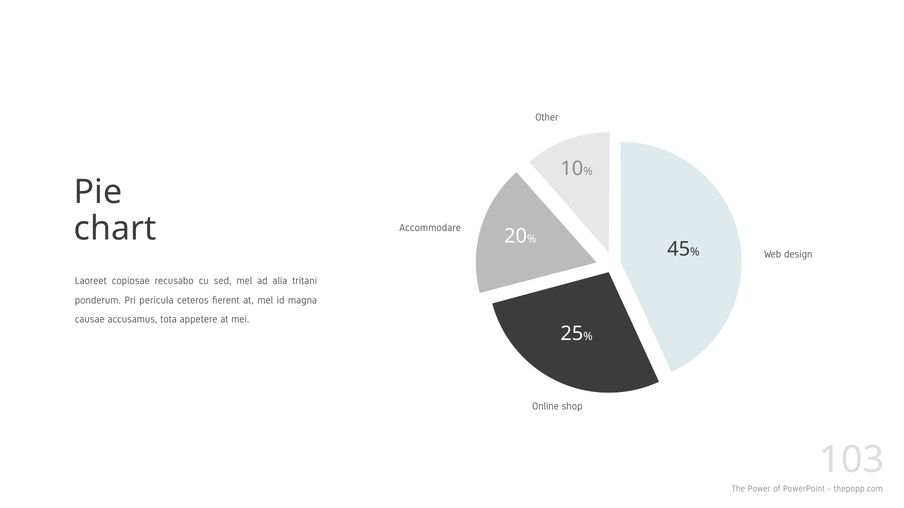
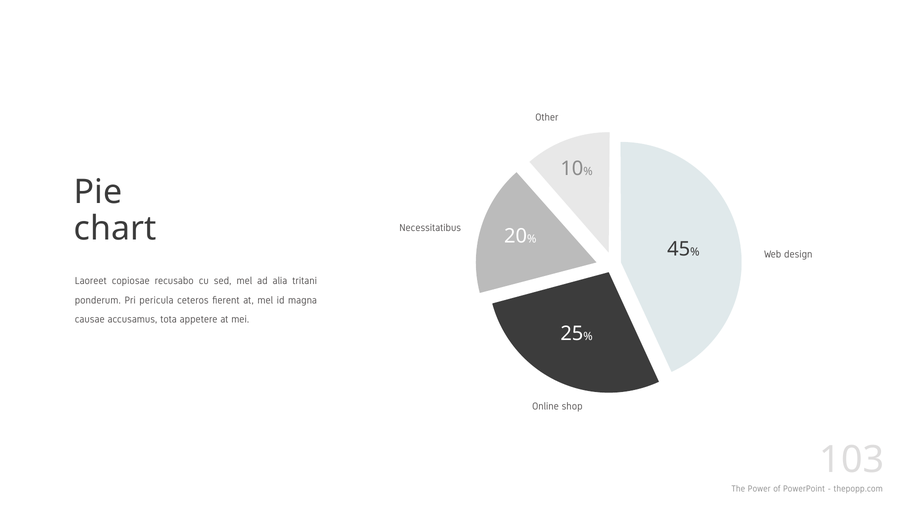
Accommodare: Accommodare -> Necessitatibus
